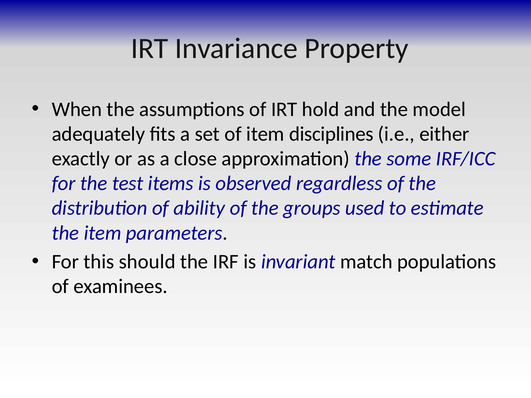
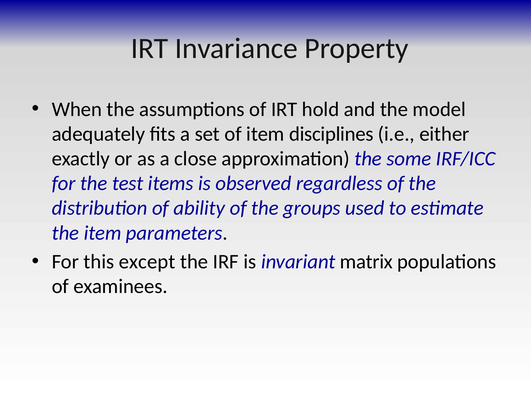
should: should -> except
match: match -> matrix
